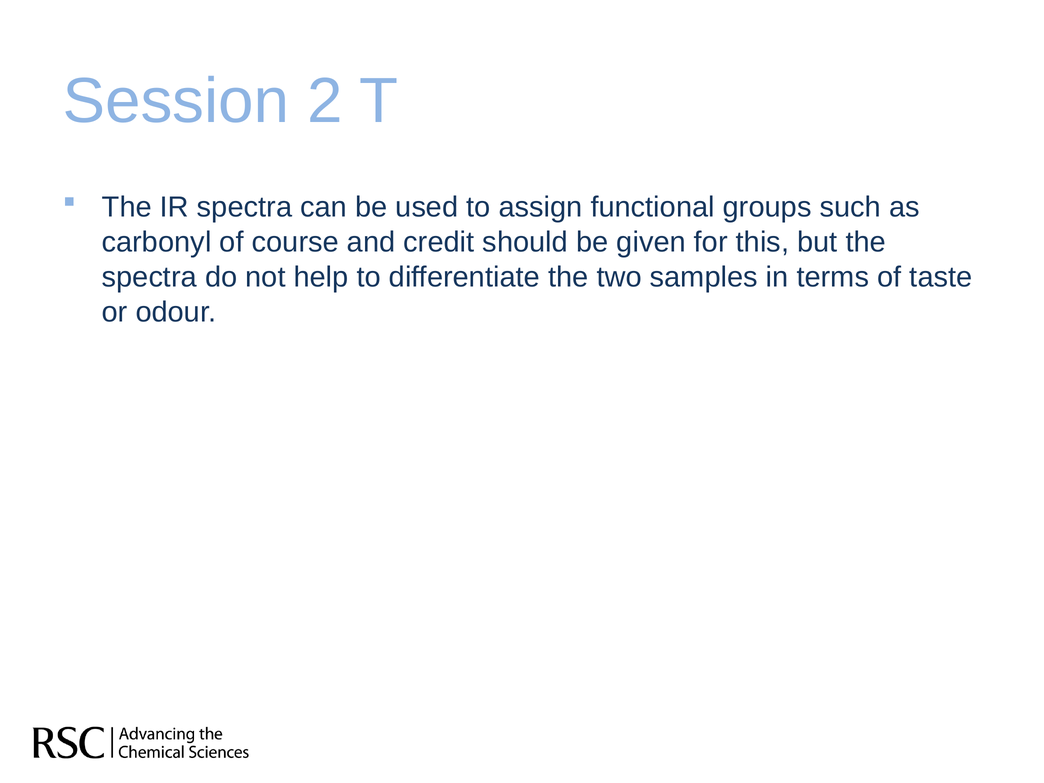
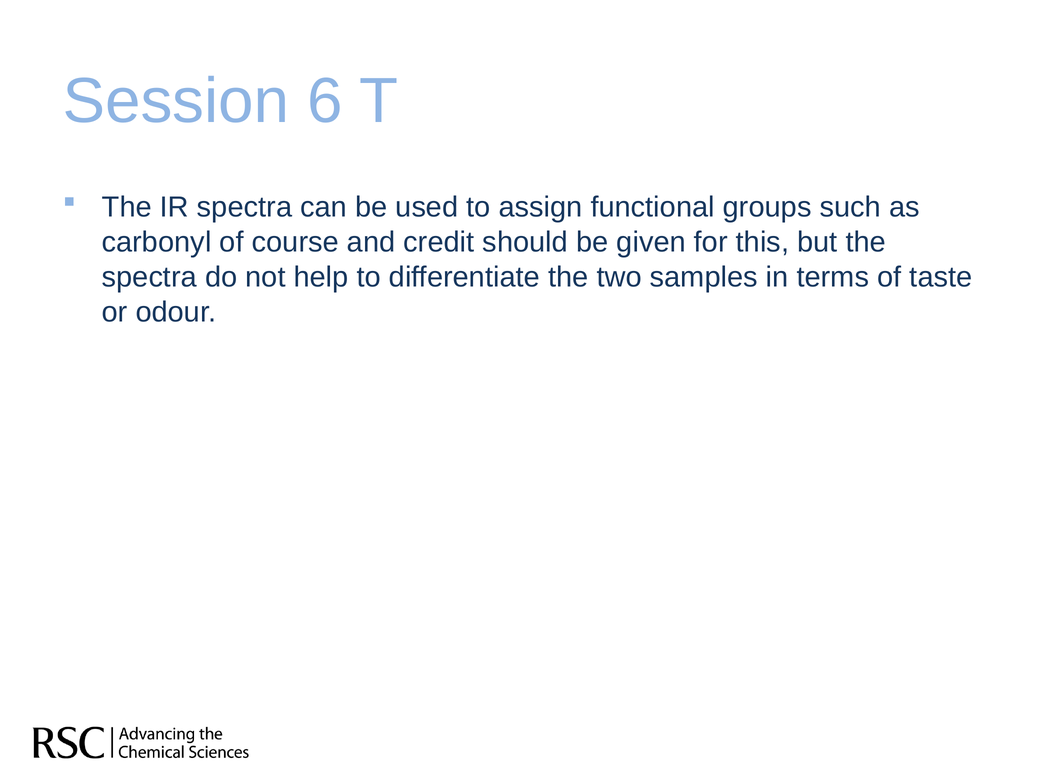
2: 2 -> 6
